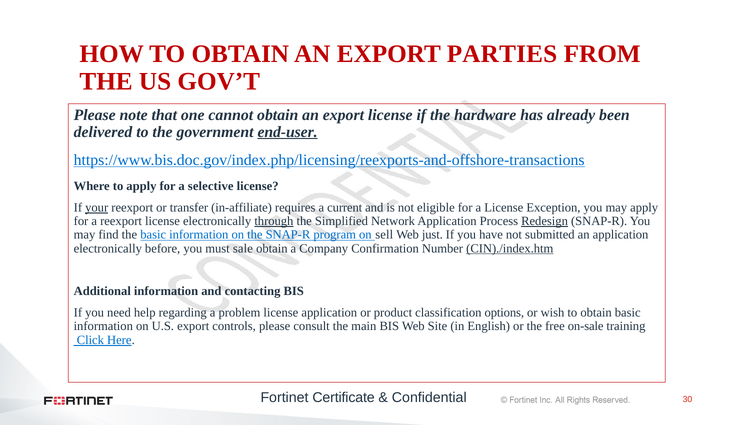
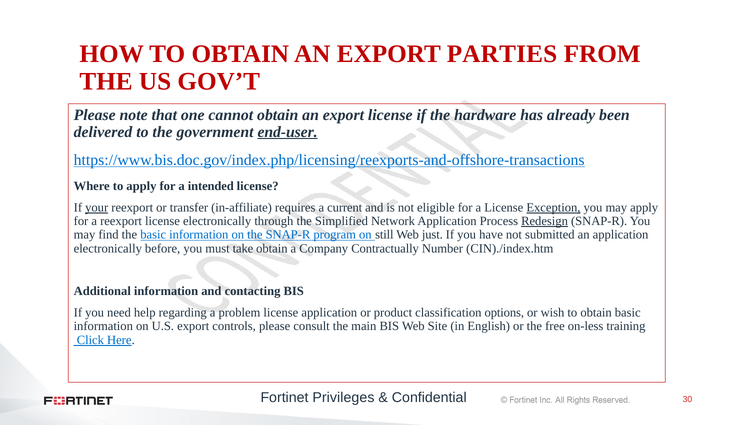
selective: selective -> intended
Exception underline: none -> present
through underline: present -> none
sell: sell -> still
sale: sale -> take
Confirmation: Confirmation -> Contractually
CIN)./index.htm underline: present -> none
on-sale: on-sale -> on-less
Certificate: Certificate -> Privileges
